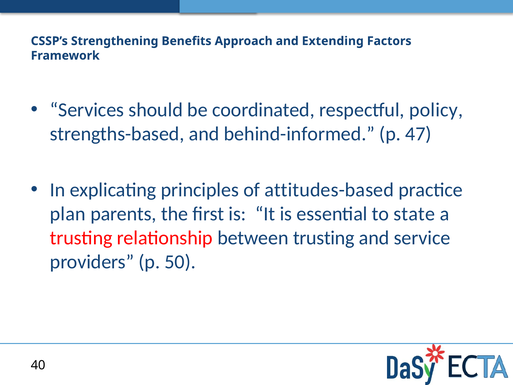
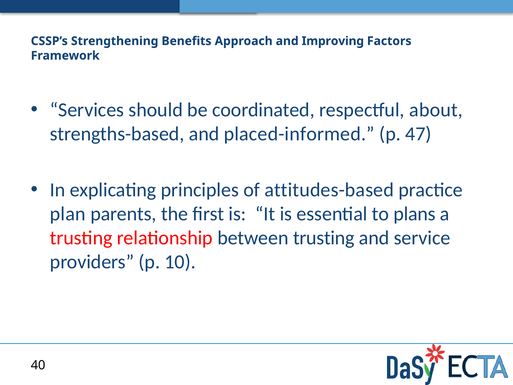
Extending: Extending -> Improving
policy: policy -> about
behind-informed: behind-informed -> placed-informed
state: state -> plans
50: 50 -> 10
